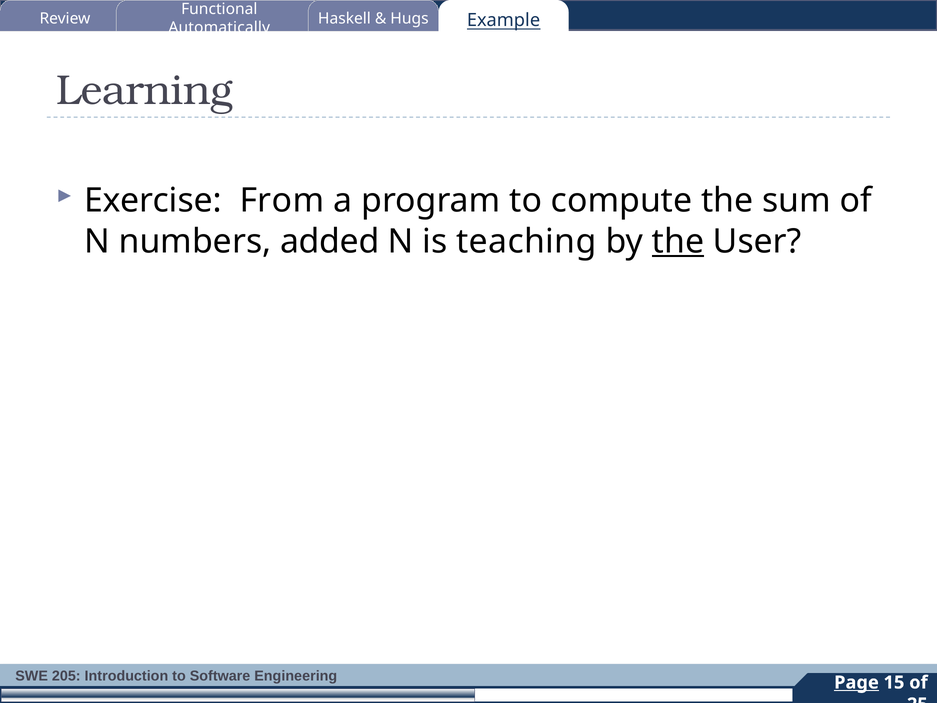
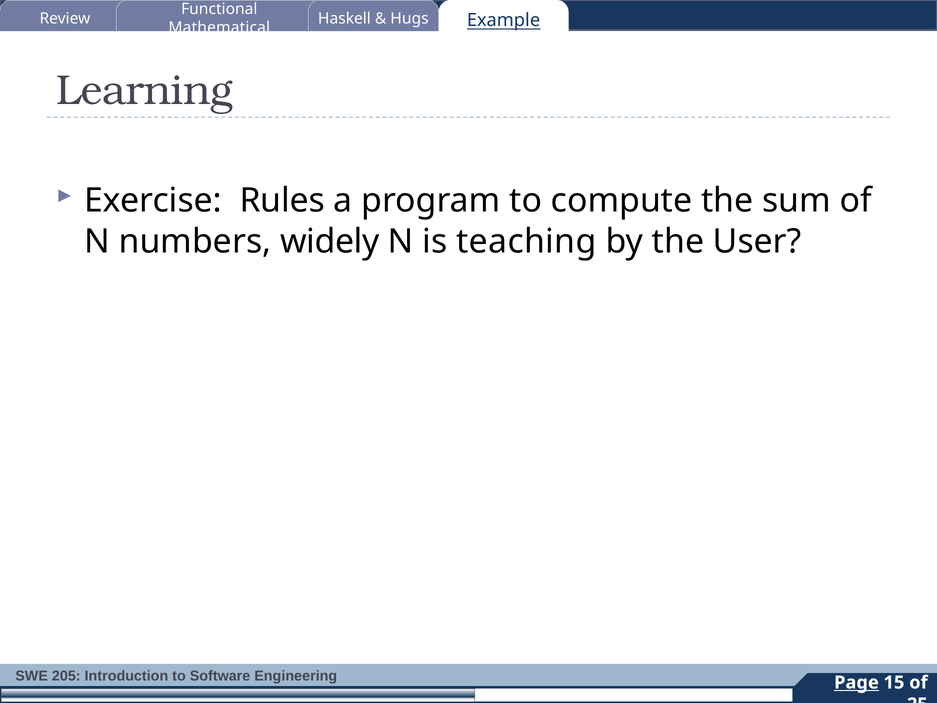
Automatically: Automatically -> Mathematical
From: From -> Rules
added: added -> widely
the at (678, 241) underline: present -> none
